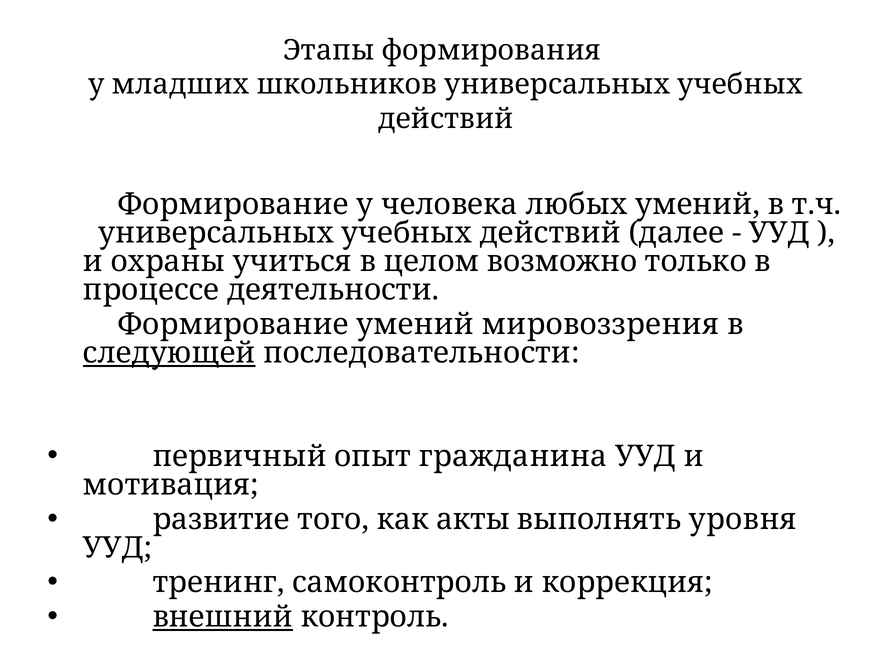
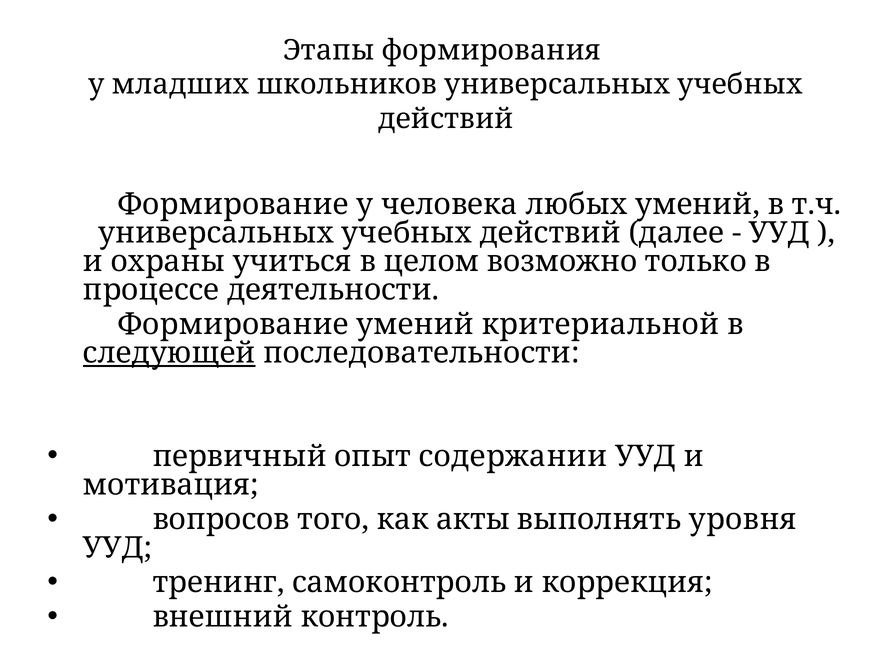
мировоззрения: мировоззрения -> критериальной
гражданина: гражданина -> содержании
развитие: развитие -> вопросов
внешний underline: present -> none
